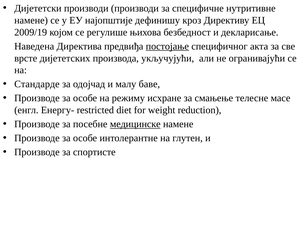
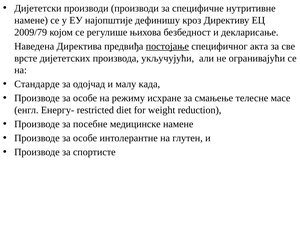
2009/19: 2009/19 -> 2009/79
баве: баве -> када
медицинске underline: present -> none
